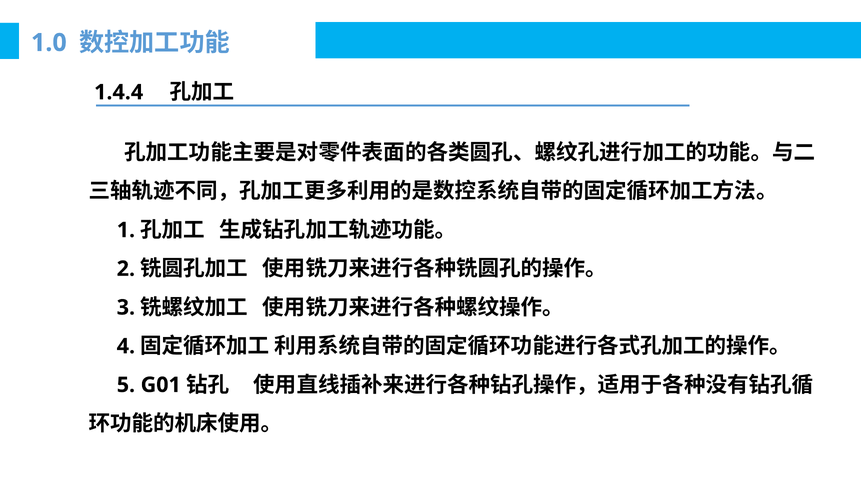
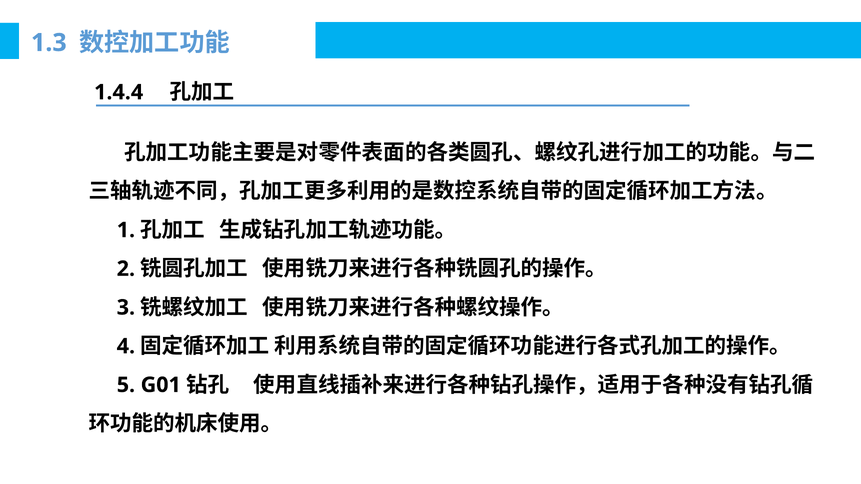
1.0: 1.0 -> 1.3
